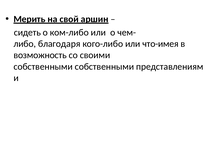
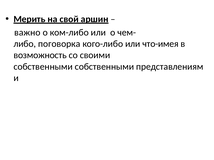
сидеть: сидеть -> важно
благодаря: благодаря -> поговорка
